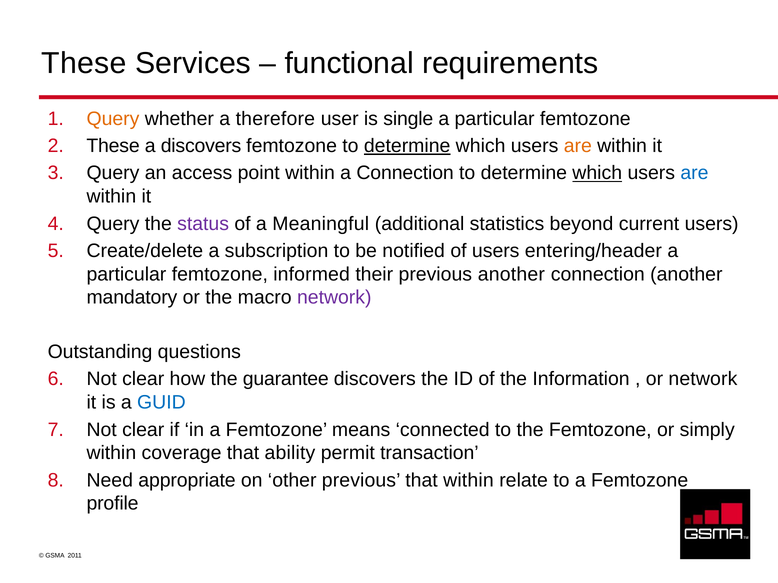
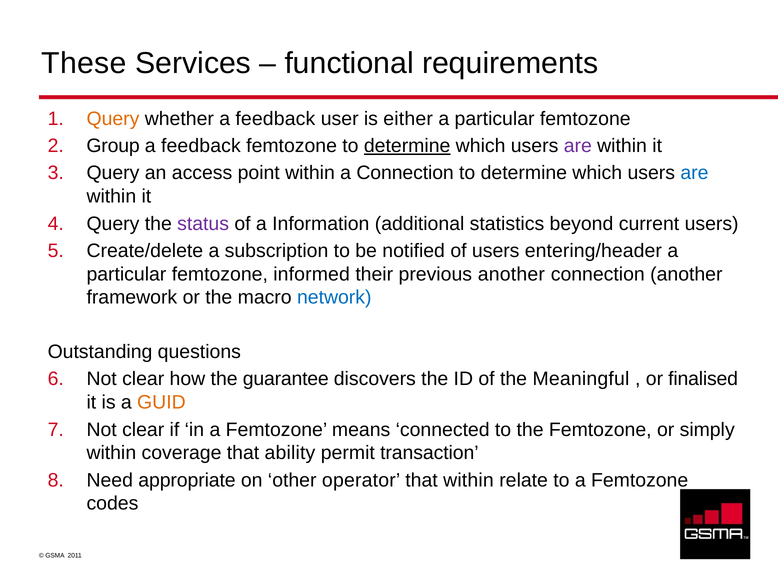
whether a therefore: therefore -> feedback
single: single -> either
These at (113, 146): These -> Group
discovers at (201, 146): discovers -> feedback
are at (578, 146) colour: orange -> purple
which at (597, 173) underline: present -> none
Meaningful: Meaningful -> Information
mandatory: mandatory -> framework
network at (334, 298) colour: purple -> blue
Information: Information -> Meaningful
or network: network -> finalised
GUID colour: blue -> orange
other previous: previous -> operator
profile: profile -> codes
